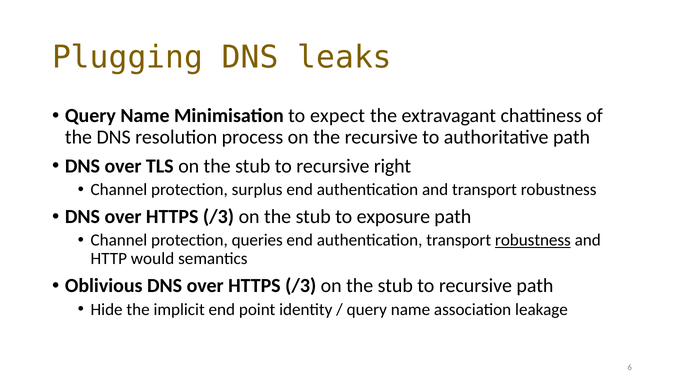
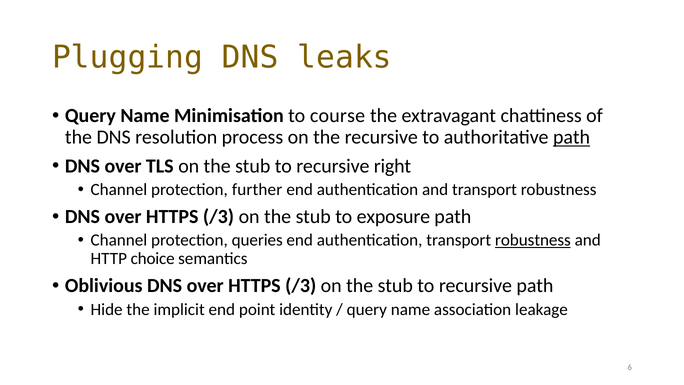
expect: expect -> course
path at (572, 137) underline: none -> present
surplus: surplus -> further
would: would -> choice
